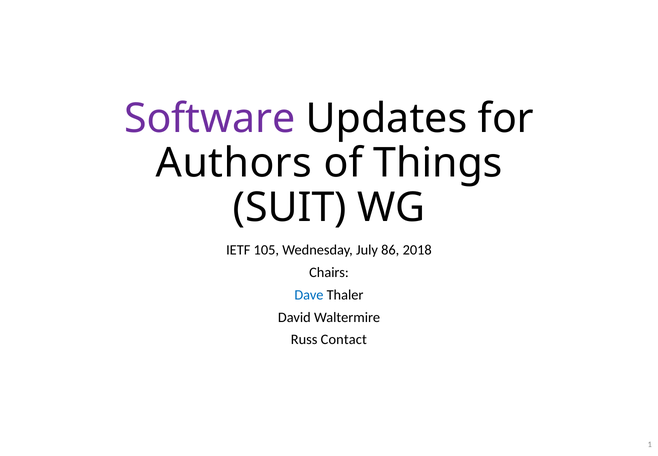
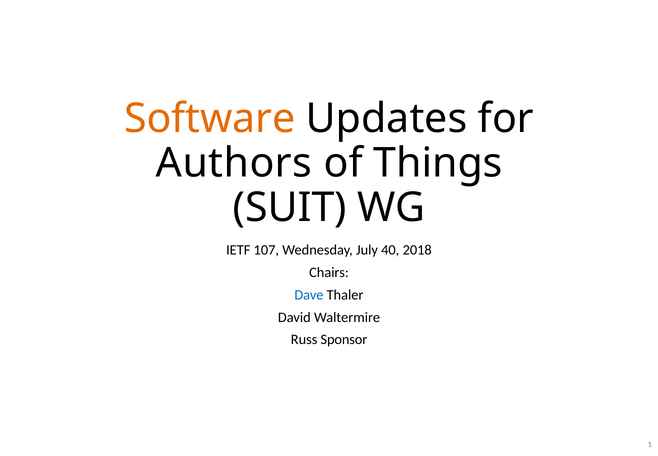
Software colour: purple -> orange
105: 105 -> 107
86: 86 -> 40
Contact: Contact -> Sponsor
